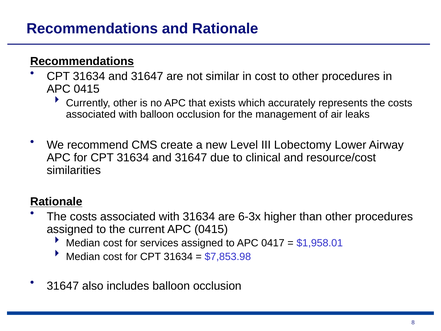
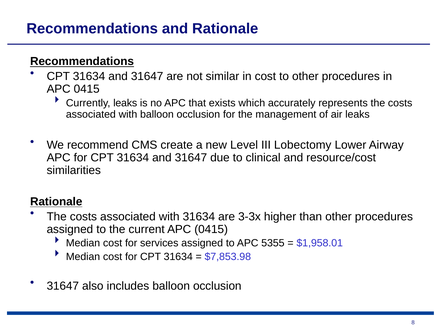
Currently other: other -> leaks
6-3x: 6-3x -> 3-3x
0417: 0417 -> 5355
